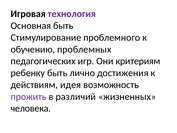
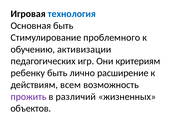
технология colour: purple -> blue
проблемных: проблемных -> активизации
достижения: достижения -> расширение
идея: идея -> всем
человека: человека -> объектов
